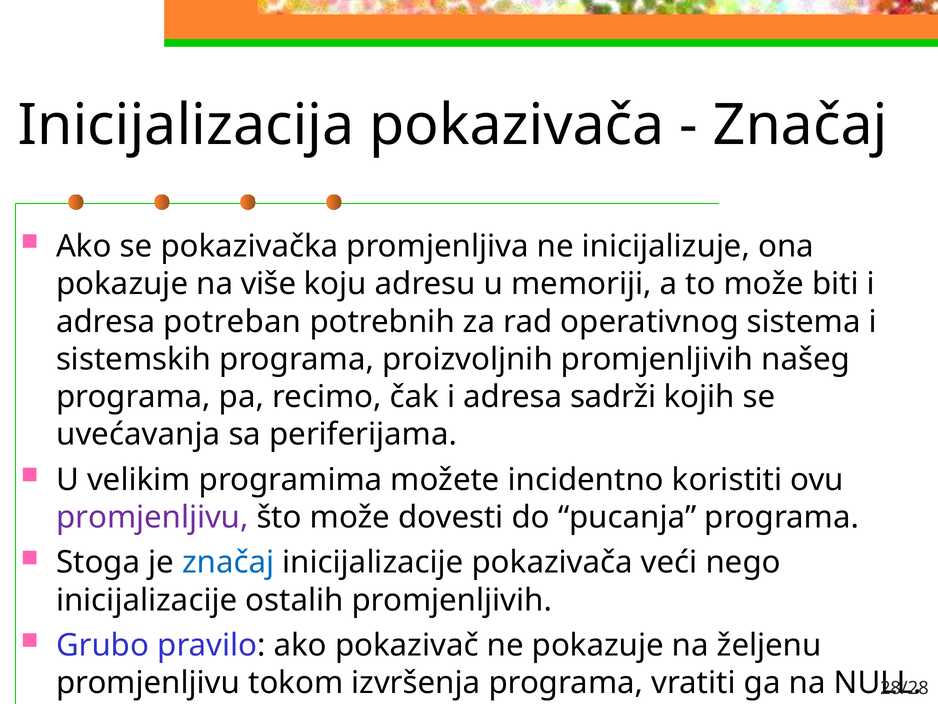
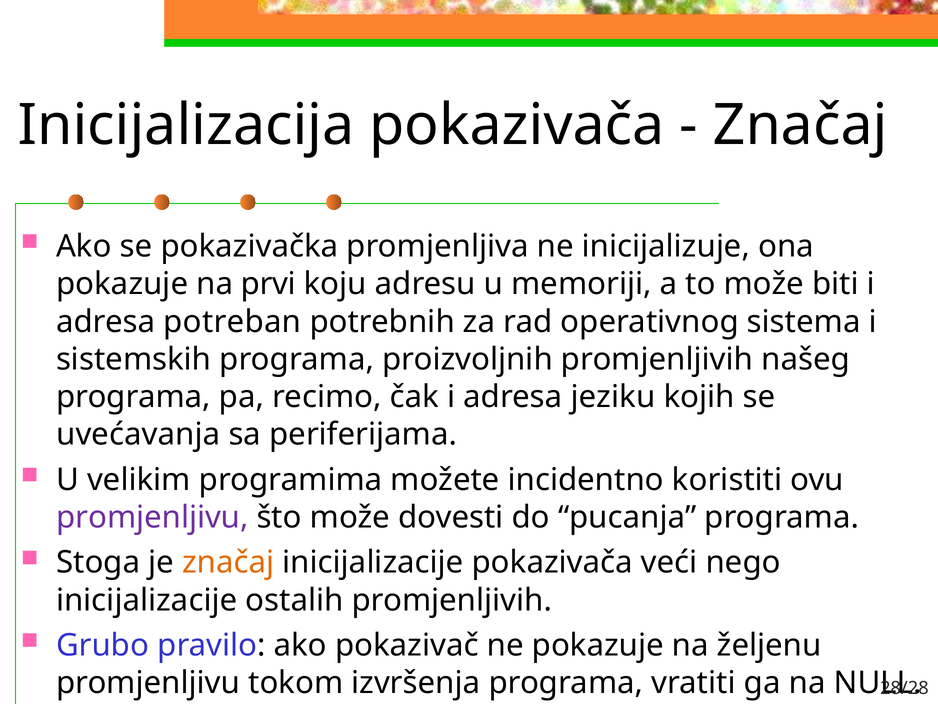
više: više -> prvi
sadrži: sadrži -> jeziku
značaj at (228, 562) colour: blue -> orange
